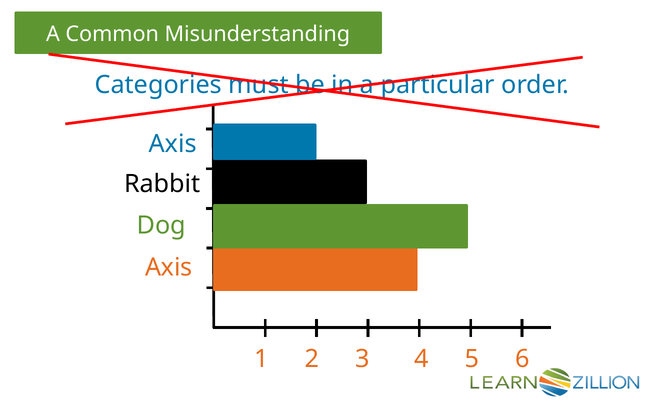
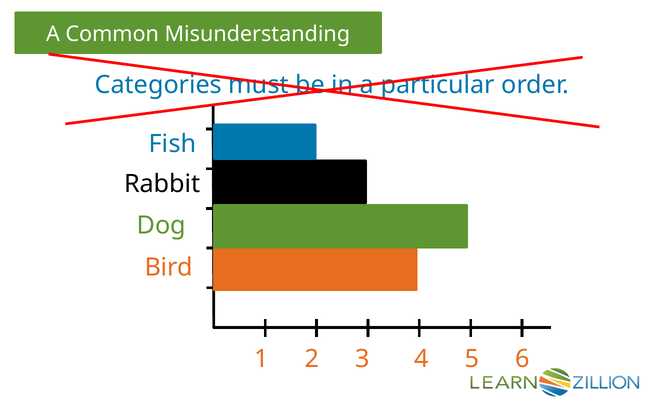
Axis at (173, 144): Axis -> Fish
Axis at (169, 267): Axis -> Bird
